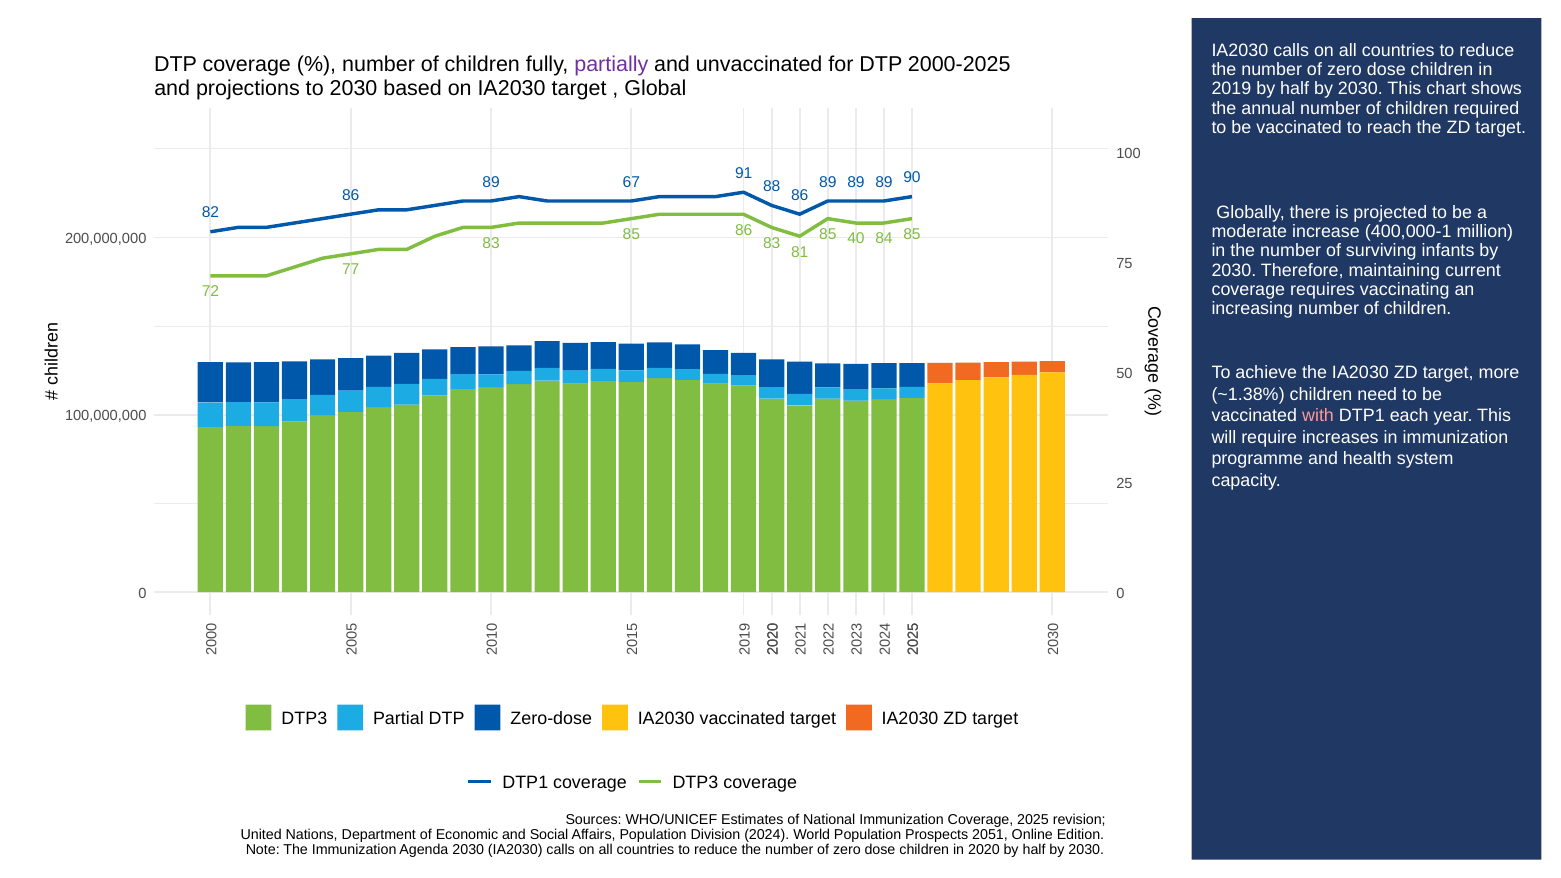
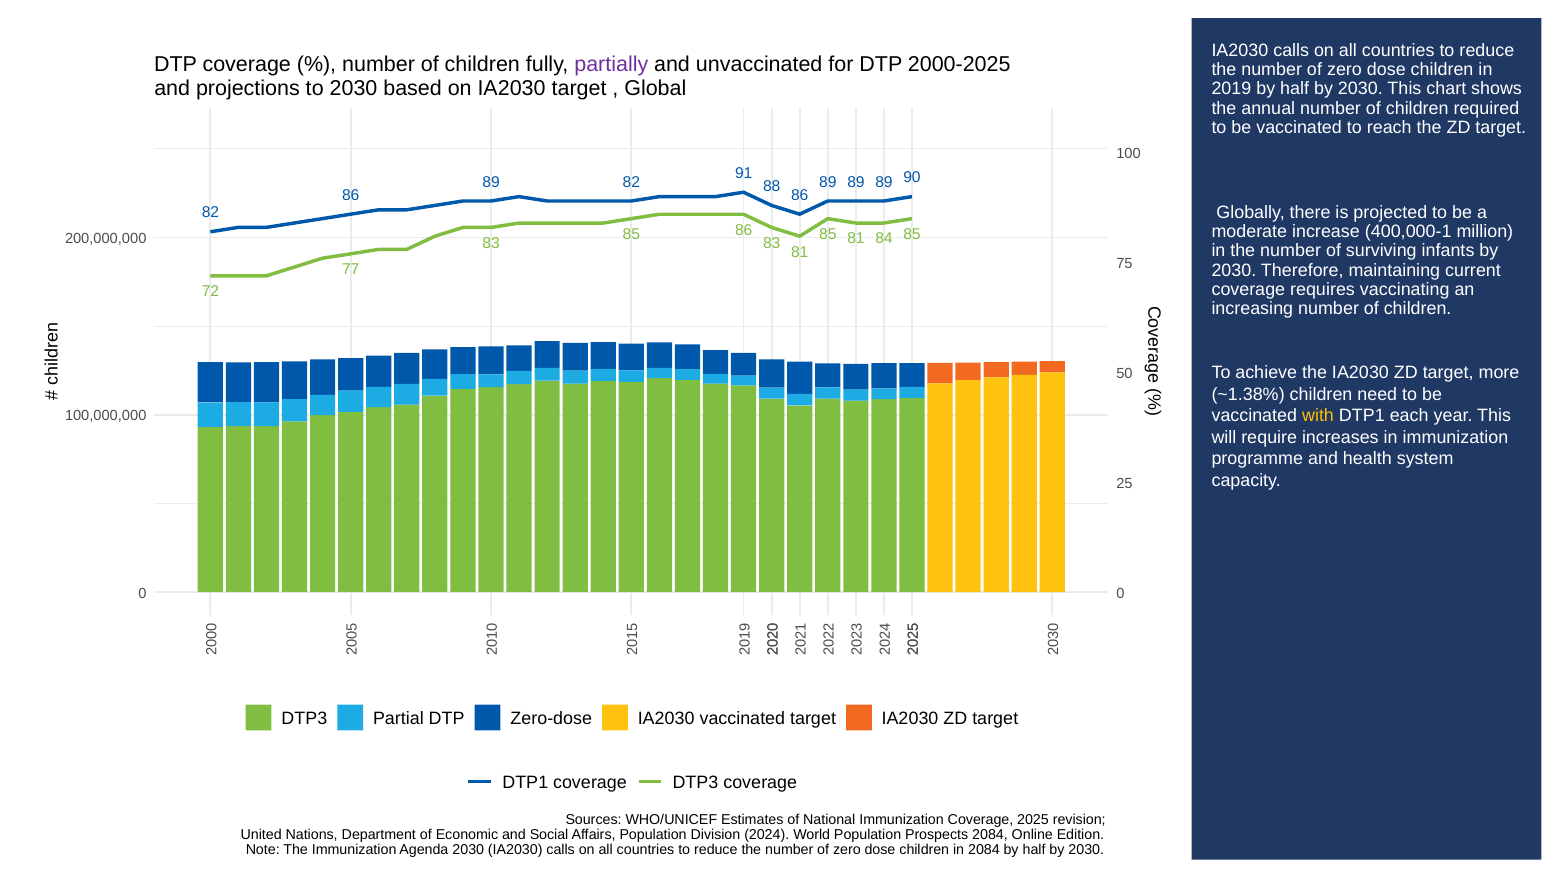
89 67: 67 -> 82
85 40: 40 -> 81
with colour: pink -> yellow
Prospects 2051: 2051 -> 2084
in 2020: 2020 -> 2084
